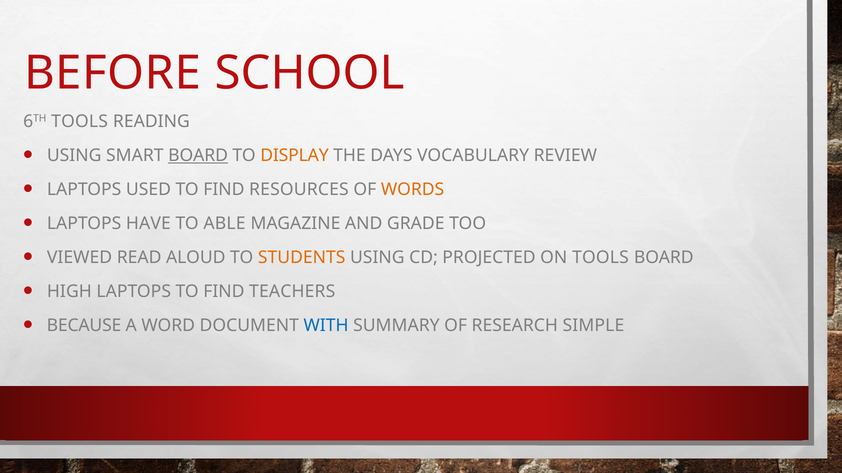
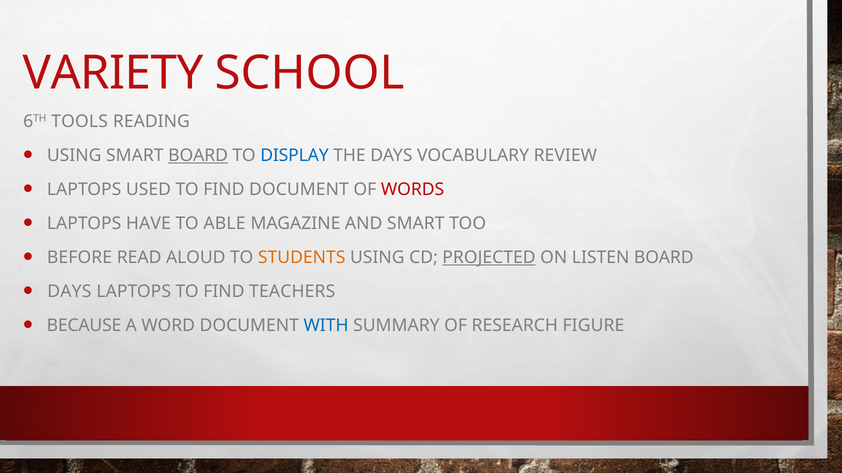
BEFORE: BEFORE -> VARIETY
DISPLAY colour: orange -> blue
FIND RESOURCES: RESOURCES -> DOCUMENT
WORDS colour: orange -> red
AND GRADE: GRADE -> SMART
VIEWED: VIEWED -> BEFORE
PROJECTED underline: none -> present
ON TOOLS: TOOLS -> LISTEN
HIGH at (69, 292): HIGH -> DAYS
SIMPLE: SIMPLE -> FIGURE
